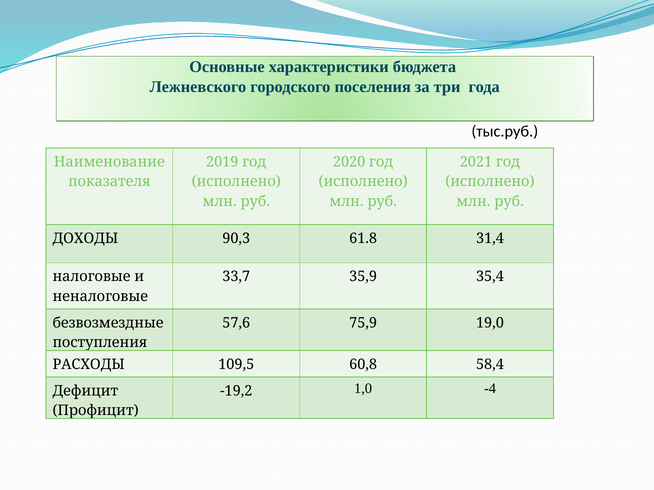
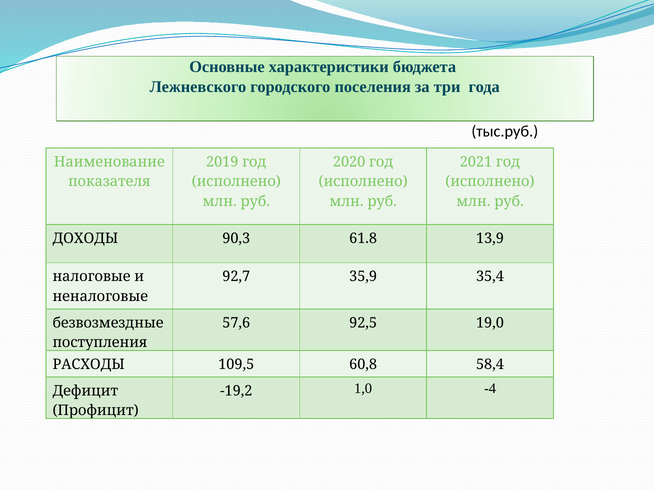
31,4: 31,4 -> 13,9
33,7: 33,7 -> 92,7
75,9: 75,9 -> 92,5
